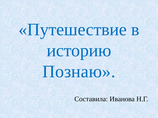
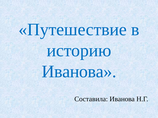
Познаю at (79, 72): Познаю -> Иванова
